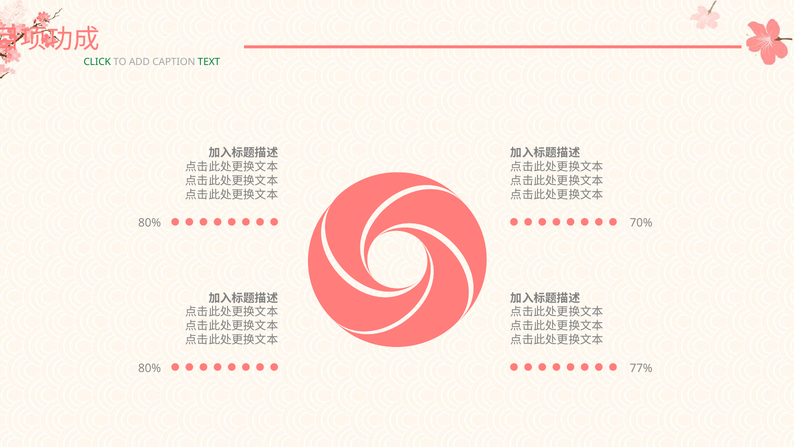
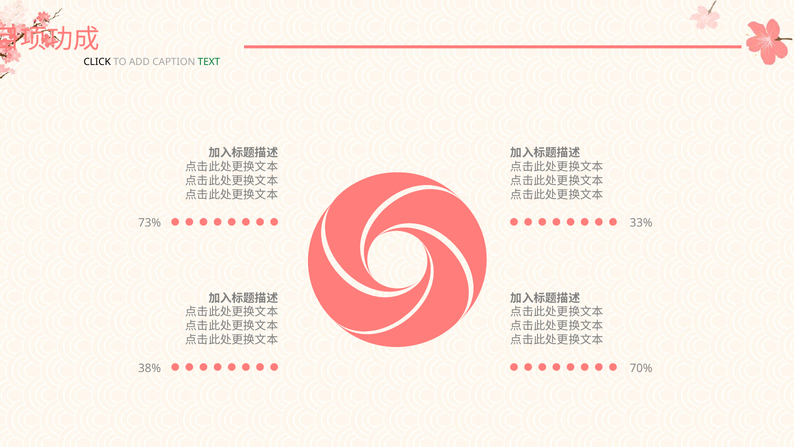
CLICK colour: green -> black
80% at (150, 223): 80% -> 73%
70%: 70% -> 33%
80% at (150, 368): 80% -> 38%
77%: 77% -> 70%
